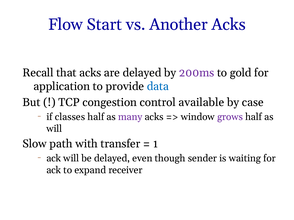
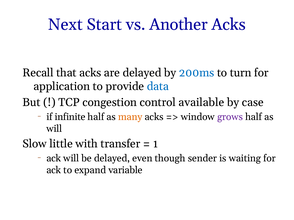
Flow: Flow -> Next
200ms colour: purple -> blue
gold: gold -> turn
classes: classes -> infinite
many colour: purple -> orange
path: path -> little
receiver: receiver -> variable
